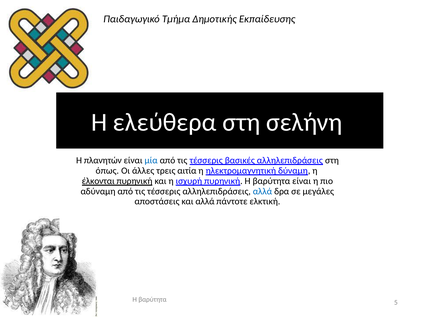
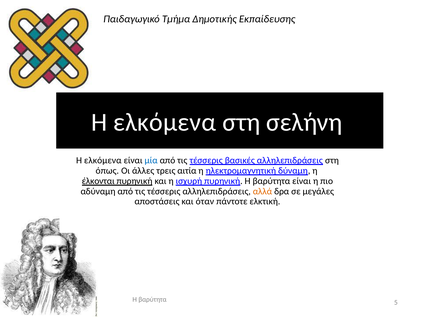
ελεύθερα at (165, 122): ελεύθερα -> ελκόμενα
πλανητών at (103, 160): πλανητών -> ελκόμενα
αλλά at (262, 191) colour: blue -> orange
και αλλά: αλλά -> όταν
